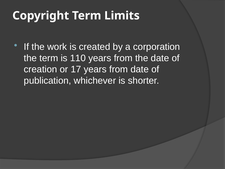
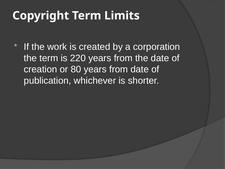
110: 110 -> 220
17: 17 -> 80
